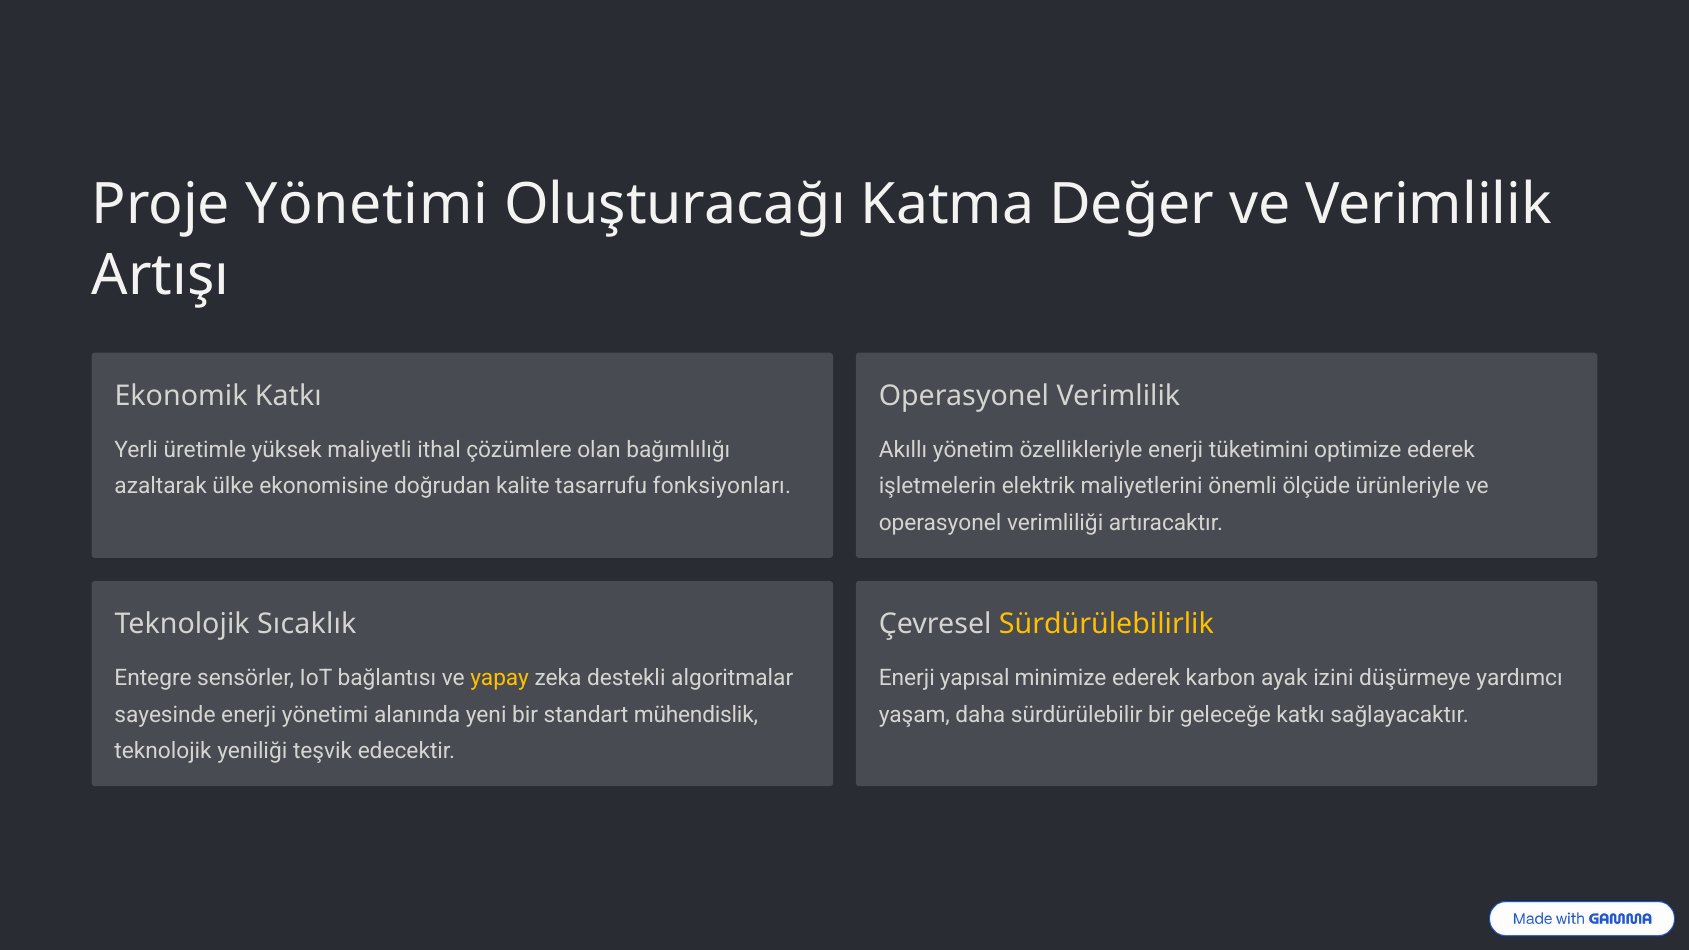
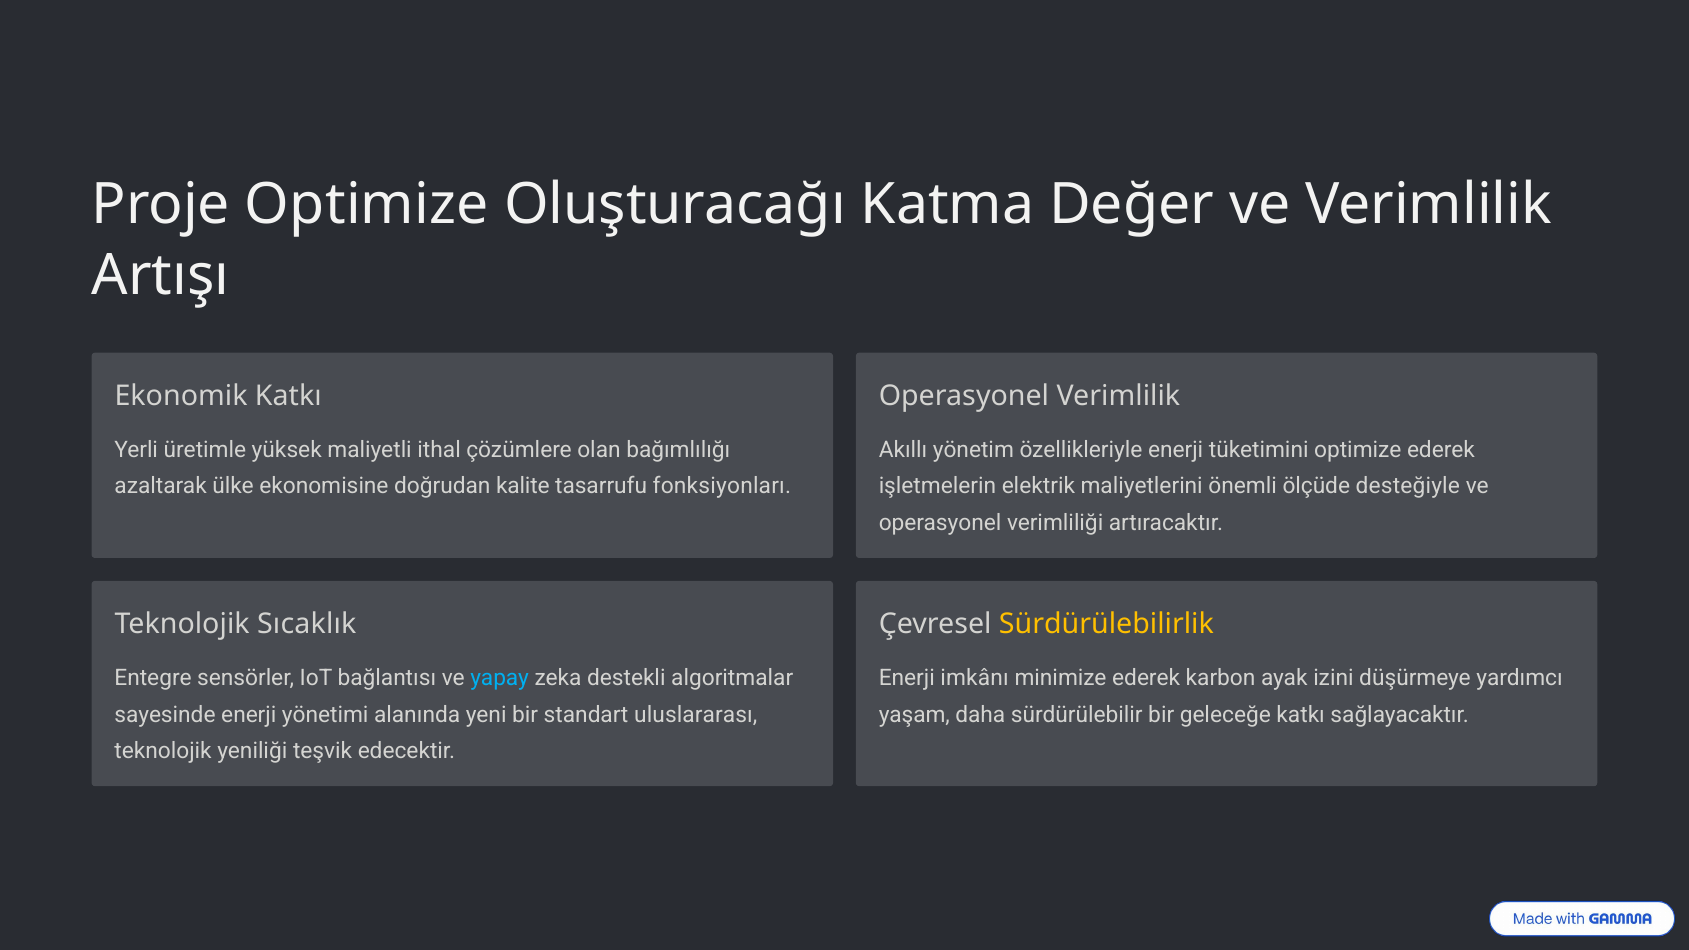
Proje Yönetimi: Yönetimi -> Optimize
ürünleriyle: ürünleriyle -> desteğiyle
yapay colour: yellow -> light blue
yapısal: yapısal -> imkânı
mühendislik: mühendislik -> uluslararası
